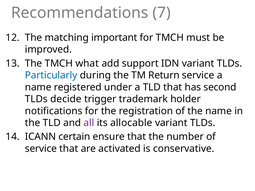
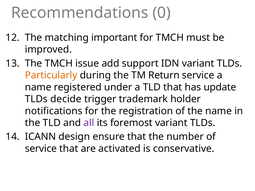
7: 7 -> 0
what: what -> issue
Particularly colour: blue -> orange
second: second -> update
allocable: allocable -> foremost
certain: certain -> design
